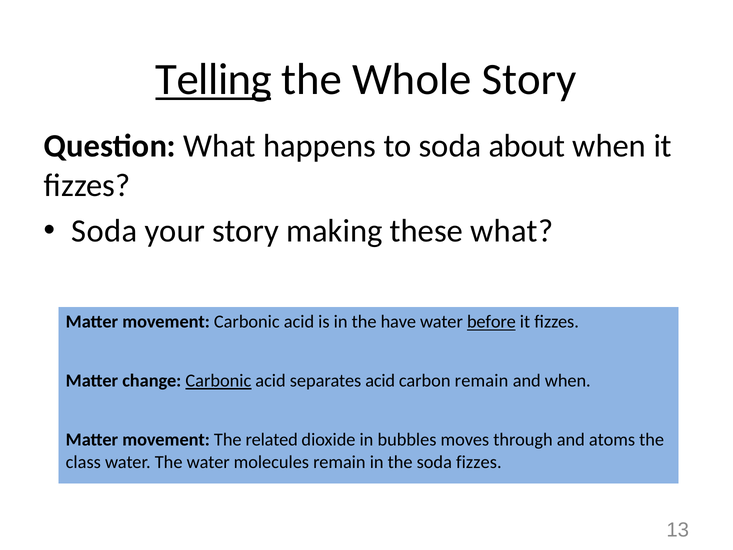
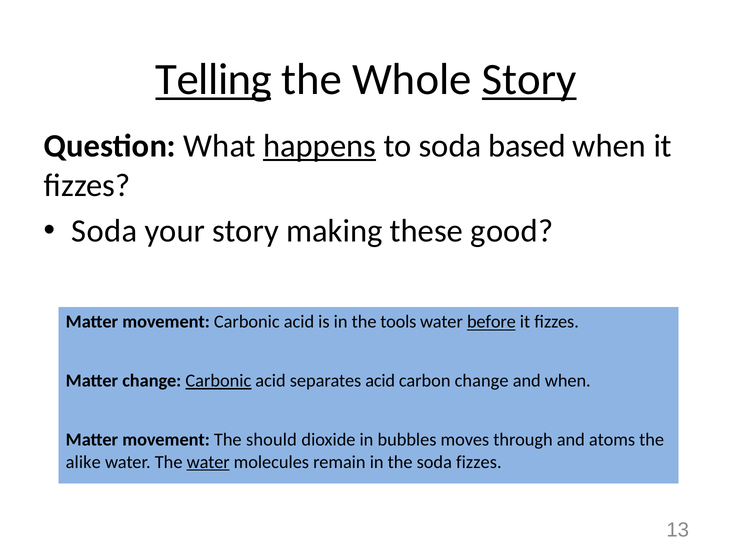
Story at (529, 80) underline: none -> present
happens underline: none -> present
about: about -> based
these what: what -> good
have: have -> tools
carbon remain: remain -> change
related: related -> should
class: class -> alike
water at (208, 462) underline: none -> present
